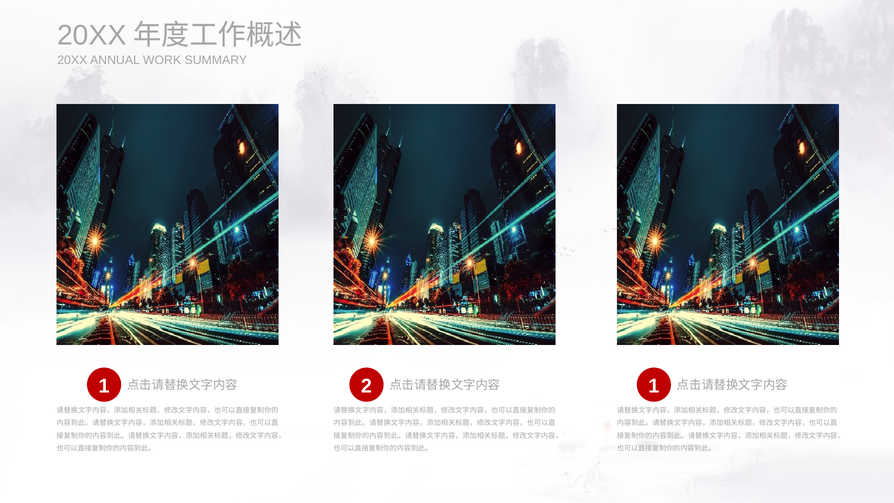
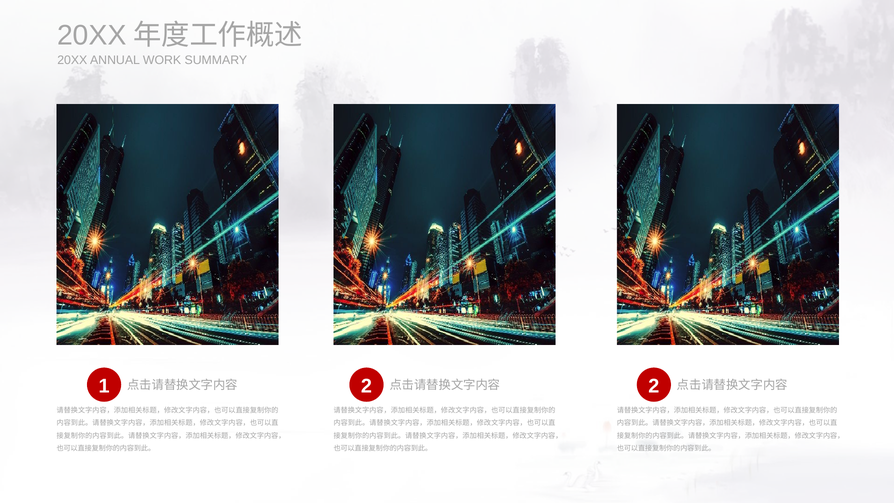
1 at (654, 386): 1 -> 2
